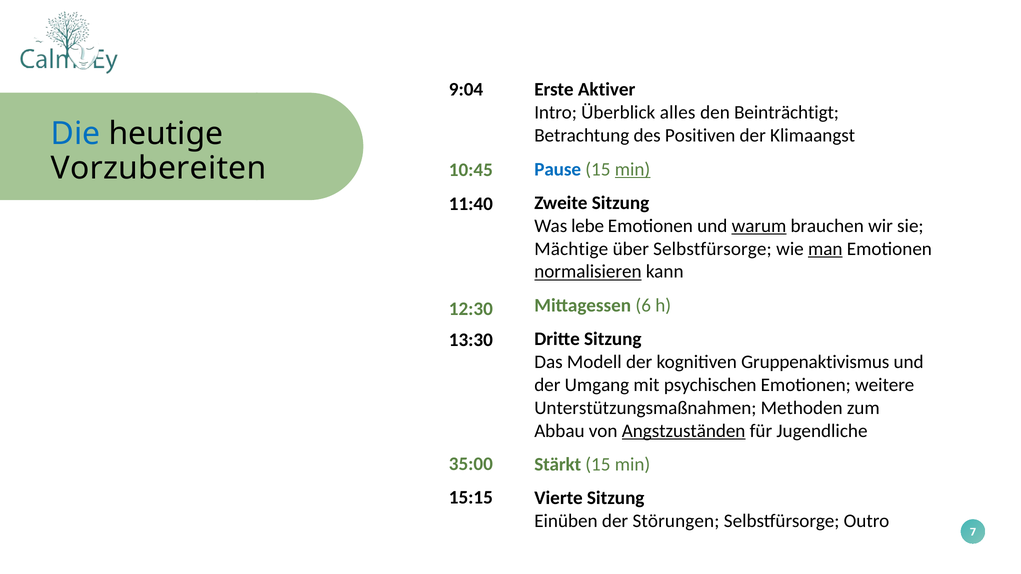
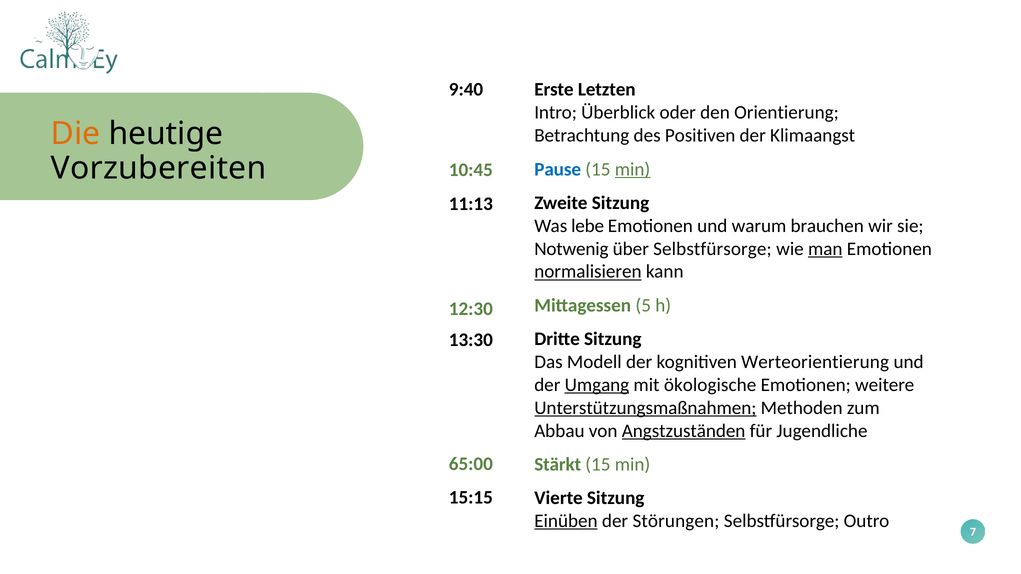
9:04: 9:04 -> 9:40
Aktiver: Aktiver -> Letzten
alles: alles -> oder
Beinträchtigt: Beinträchtigt -> Orientierung
Die colour: blue -> orange
11:40: 11:40 -> 11:13
warum underline: present -> none
Mächtige: Mächtige -> Notwenig
6: 6 -> 5
Gruppenaktivismus: Gruppenaktivismus -> Werteorientierung
Umgang underline: none -> present
psychischen: psychischen -> ökologische
Unterstützungsmaßnahmen underline: none -> present
35:00: 35:00 -> 65:00
Einüben underline: none -> present
